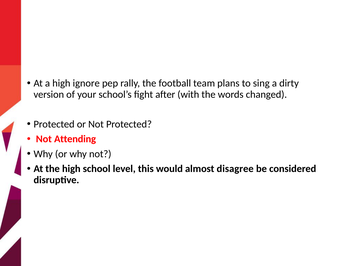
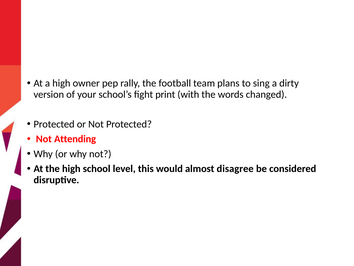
ignore: ignore -> owner
after: after -> print
